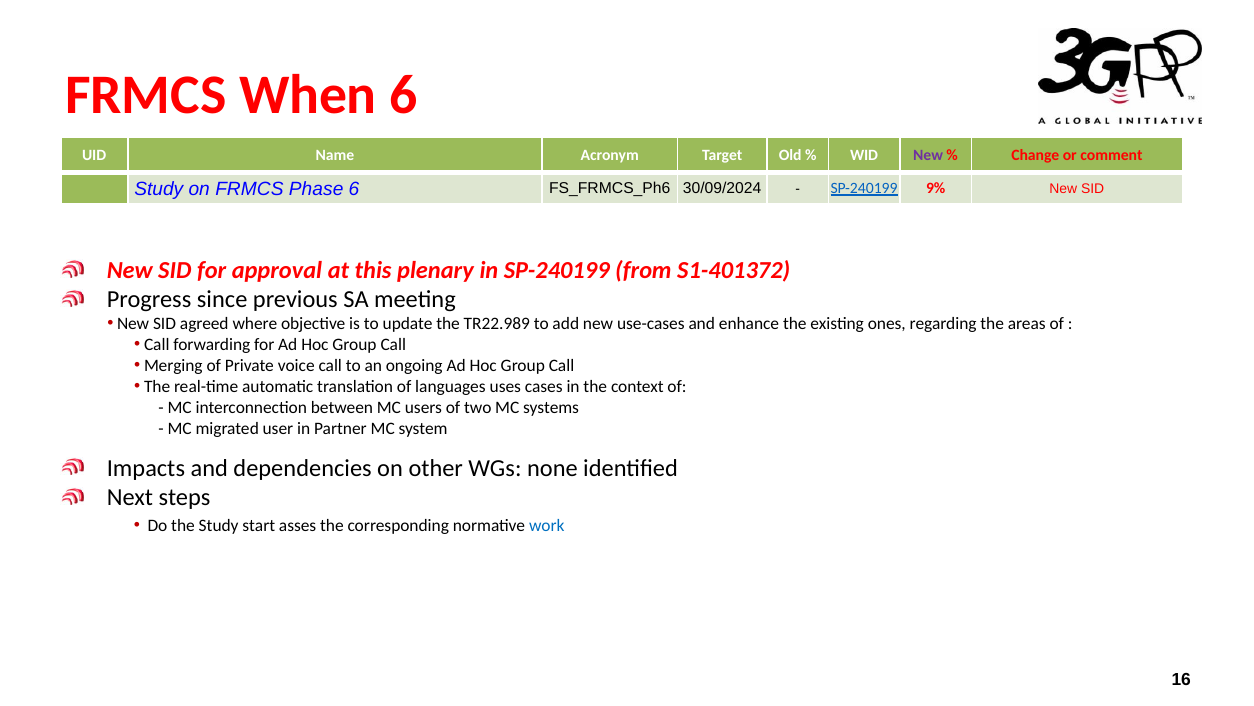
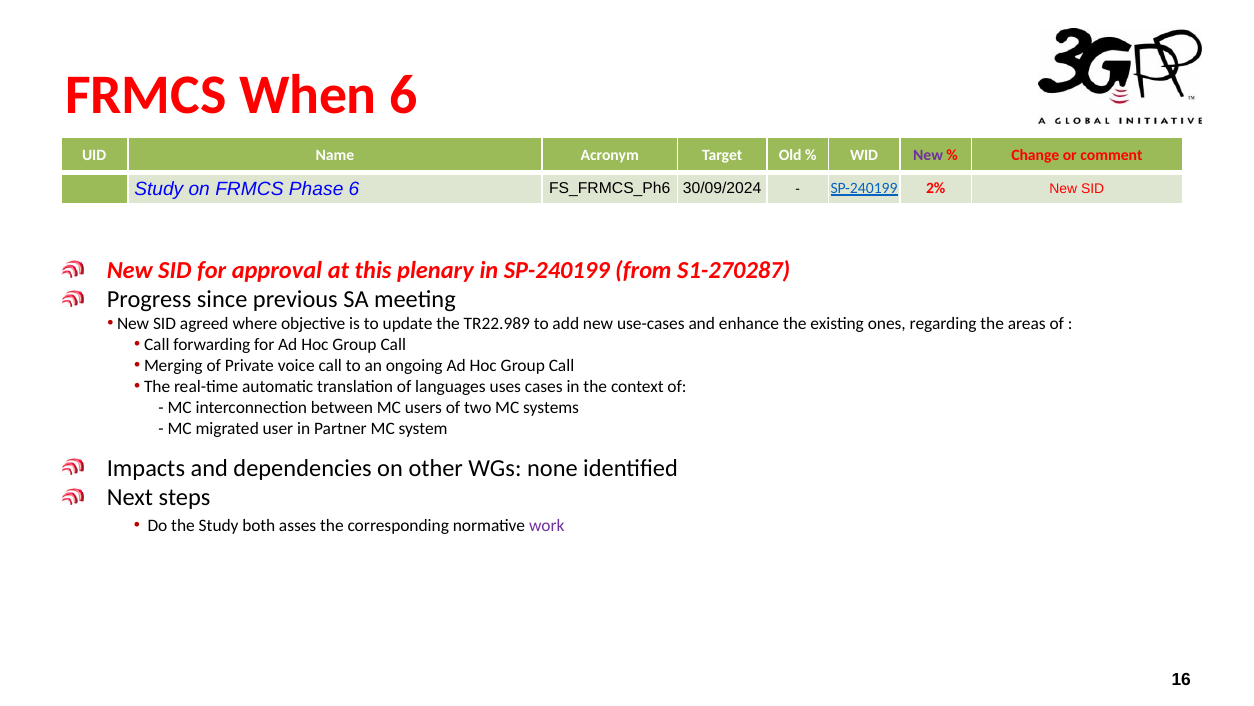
9%: 9% -> 2%
S1-401372: S1-401372 -> S1-270287
start: start -> both
work colour: blue -> purple
